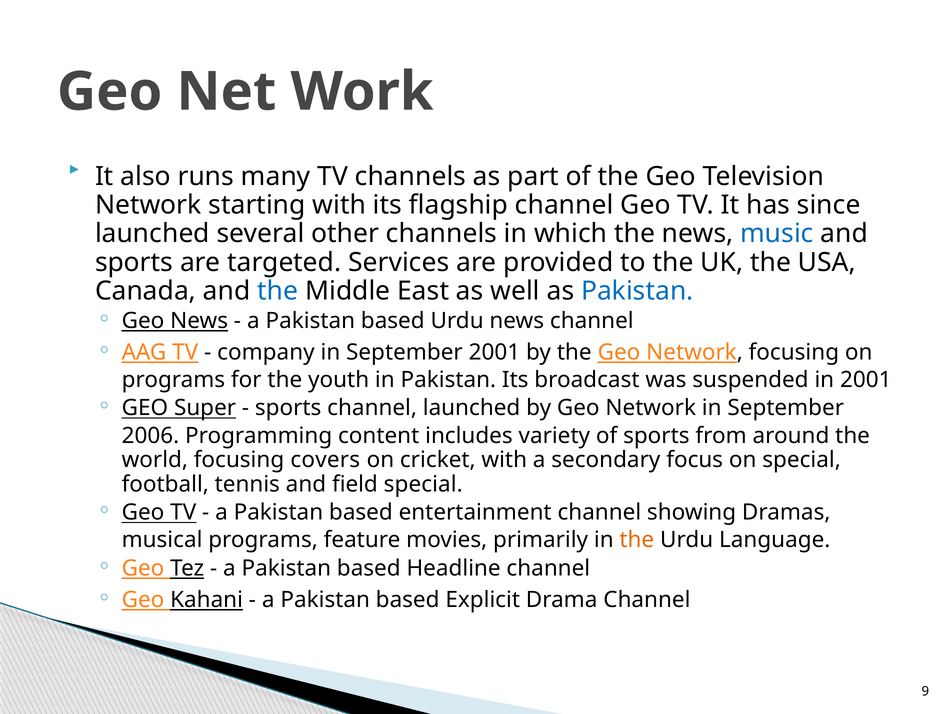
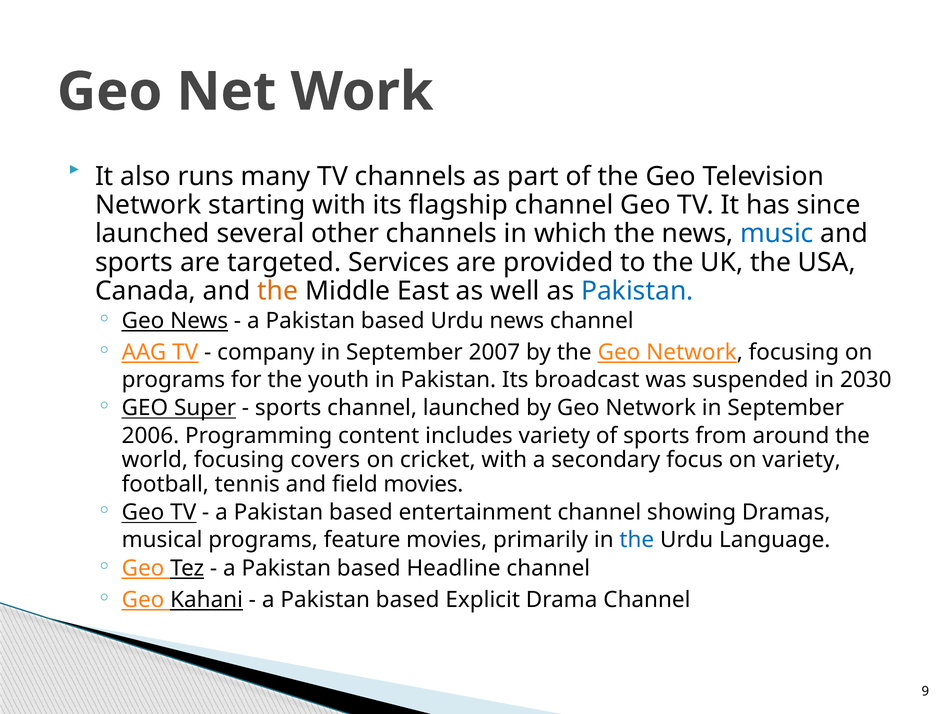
the at (278, 291) colour: blue -> orange
September 2001: 2001 -> 2007
in 2001: 2001 -> 2030
on special: special -> variety
field special: special -> movies
the at (637, 540) colour: orange -> blue
